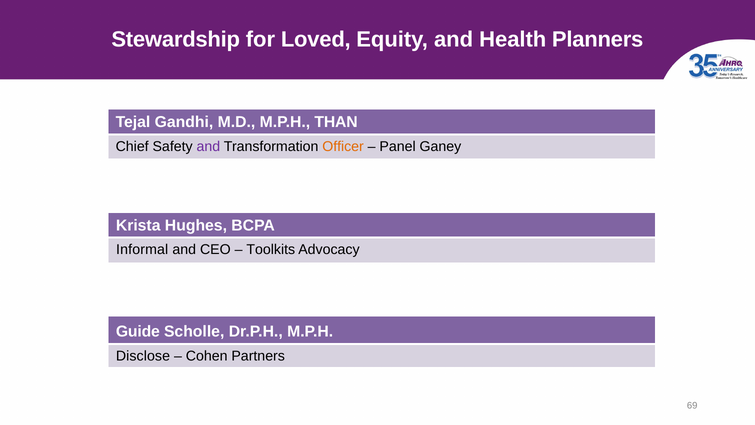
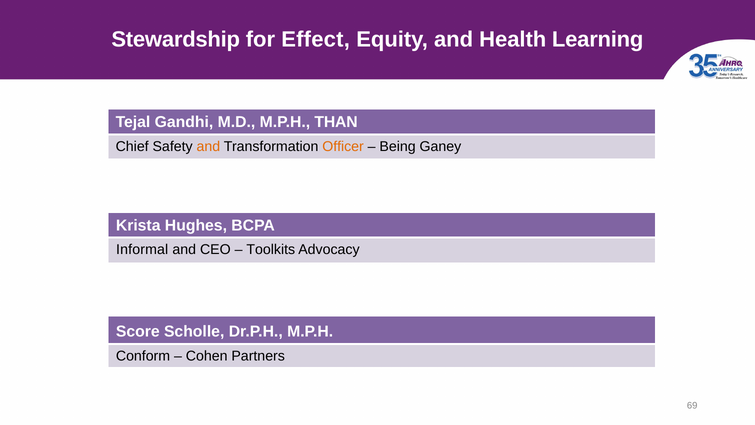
Loved: Loved -> Effect
Planners: Planners -> Learning
and at (208, 146) colour: purple -> orange
Panel: Panel -> Being
Guide: Guide -> Score
Disclose: Disclose -> Conform
